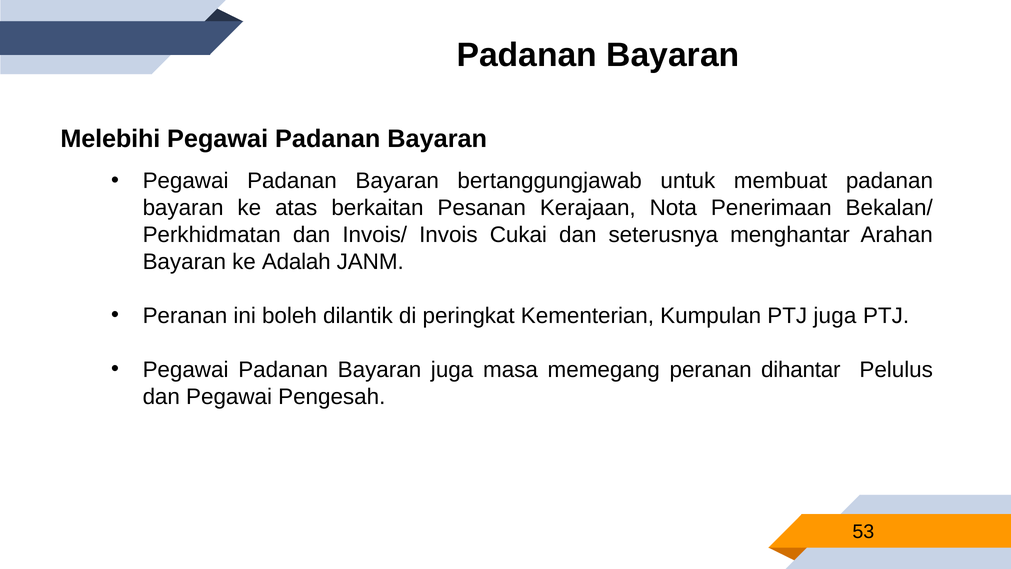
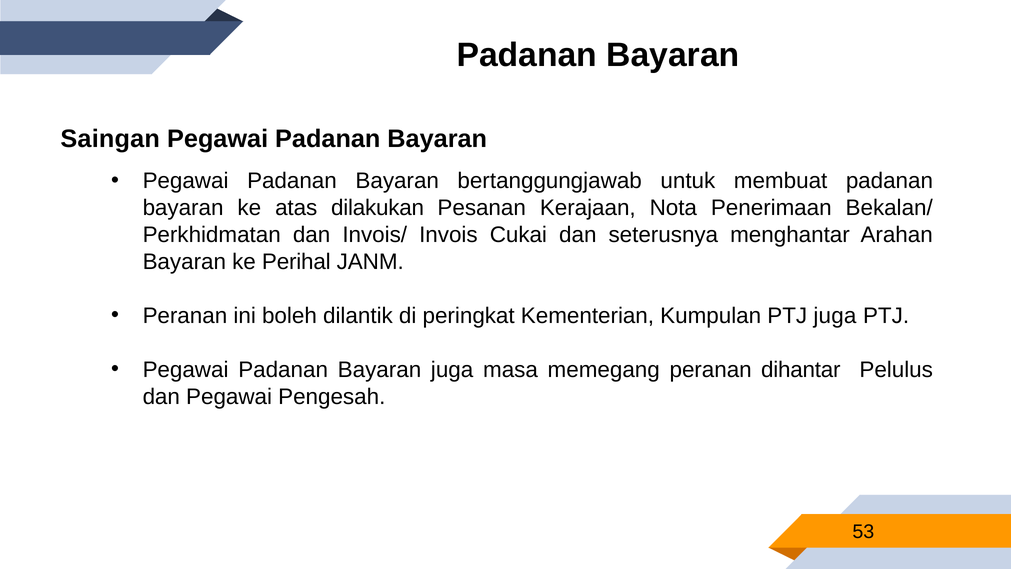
Melebihi: Melebihi -> Saingan
berkaitan: berkaitan -> dilakukan
Adalah: Adalah -> Perihal
